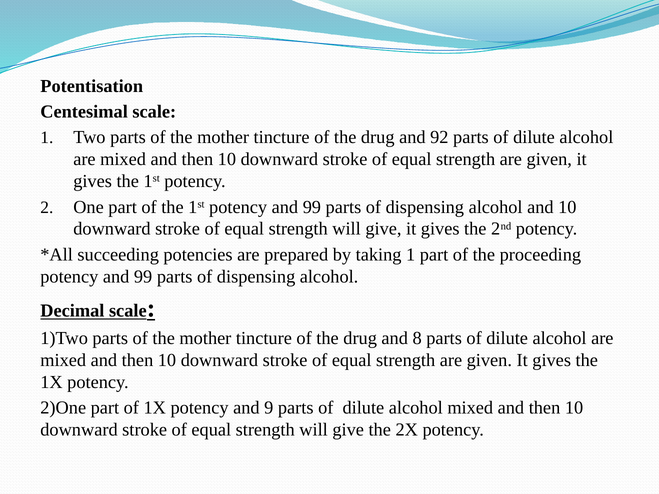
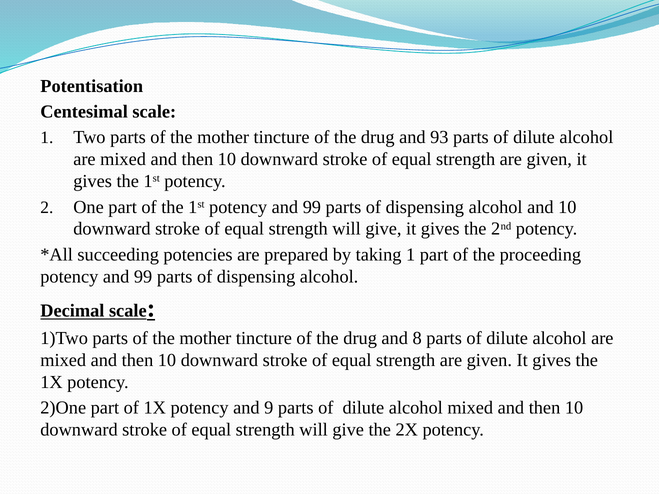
92: 92 -> 93
